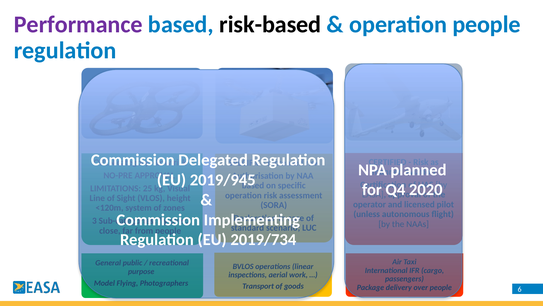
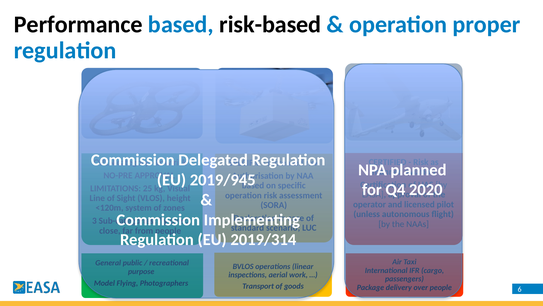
Performance colour: purple -> black
operation people: people -> proper
2019/734: 2019/734 -> 2019/314
